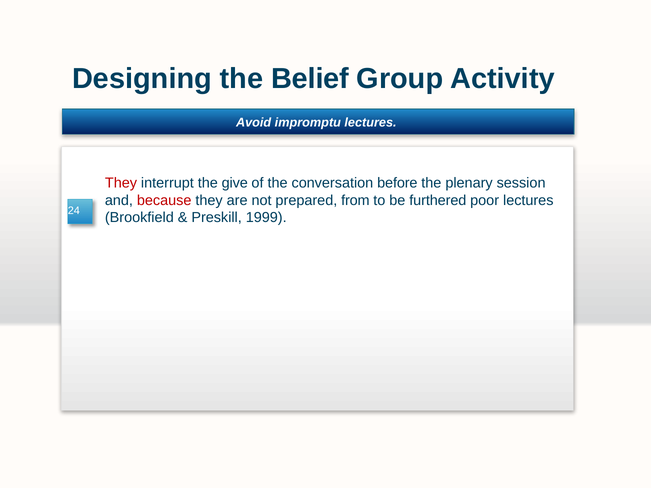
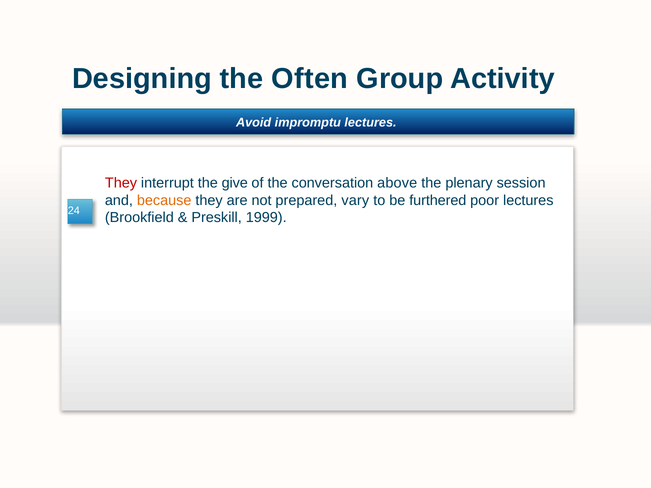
Belief: Belief -> Often
before: before -> above
because colour: red -> orange
from: from -> vary
